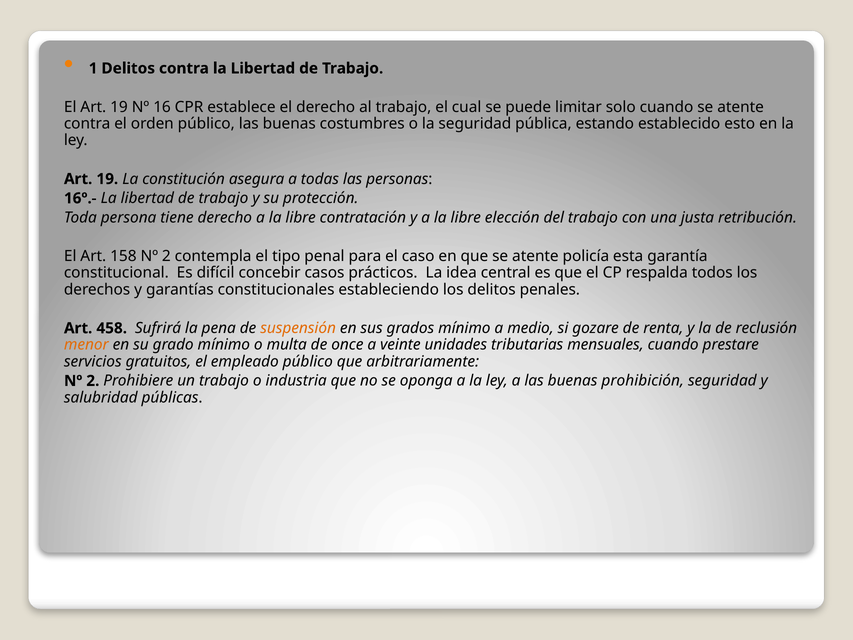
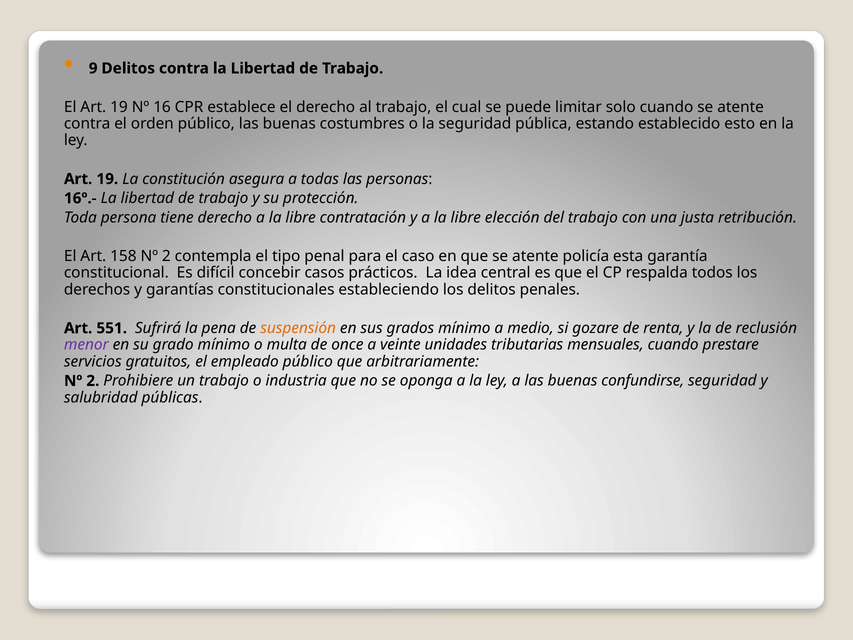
1: 1 -> 9
458: 458 -> 551
menor colour: orange -> purple
prohibición: prohibición -> confundirse
